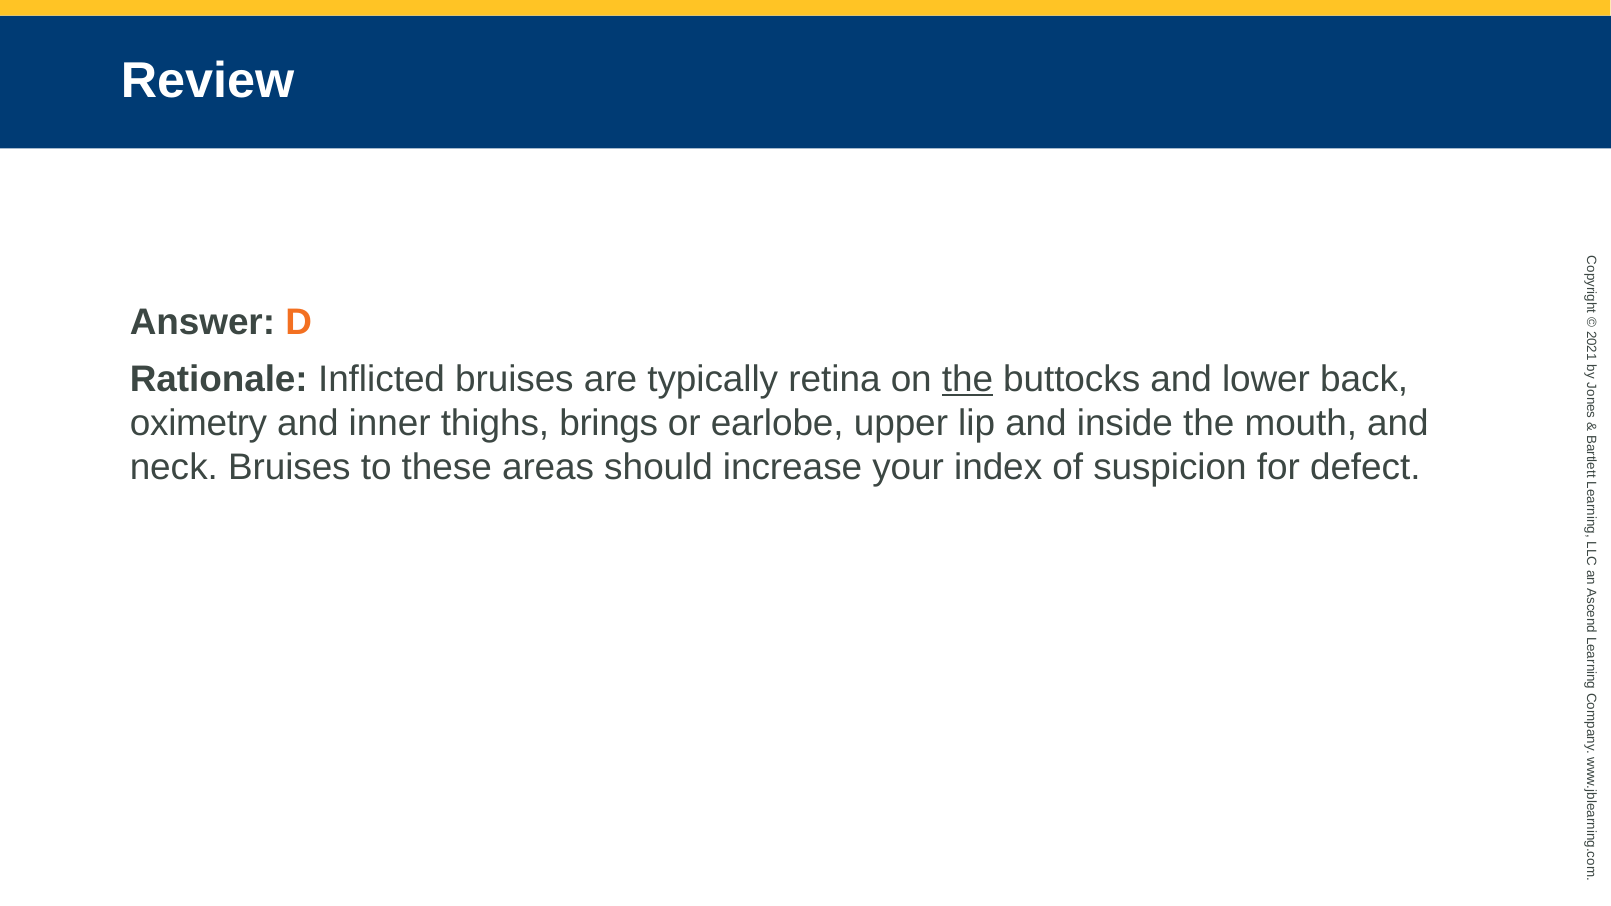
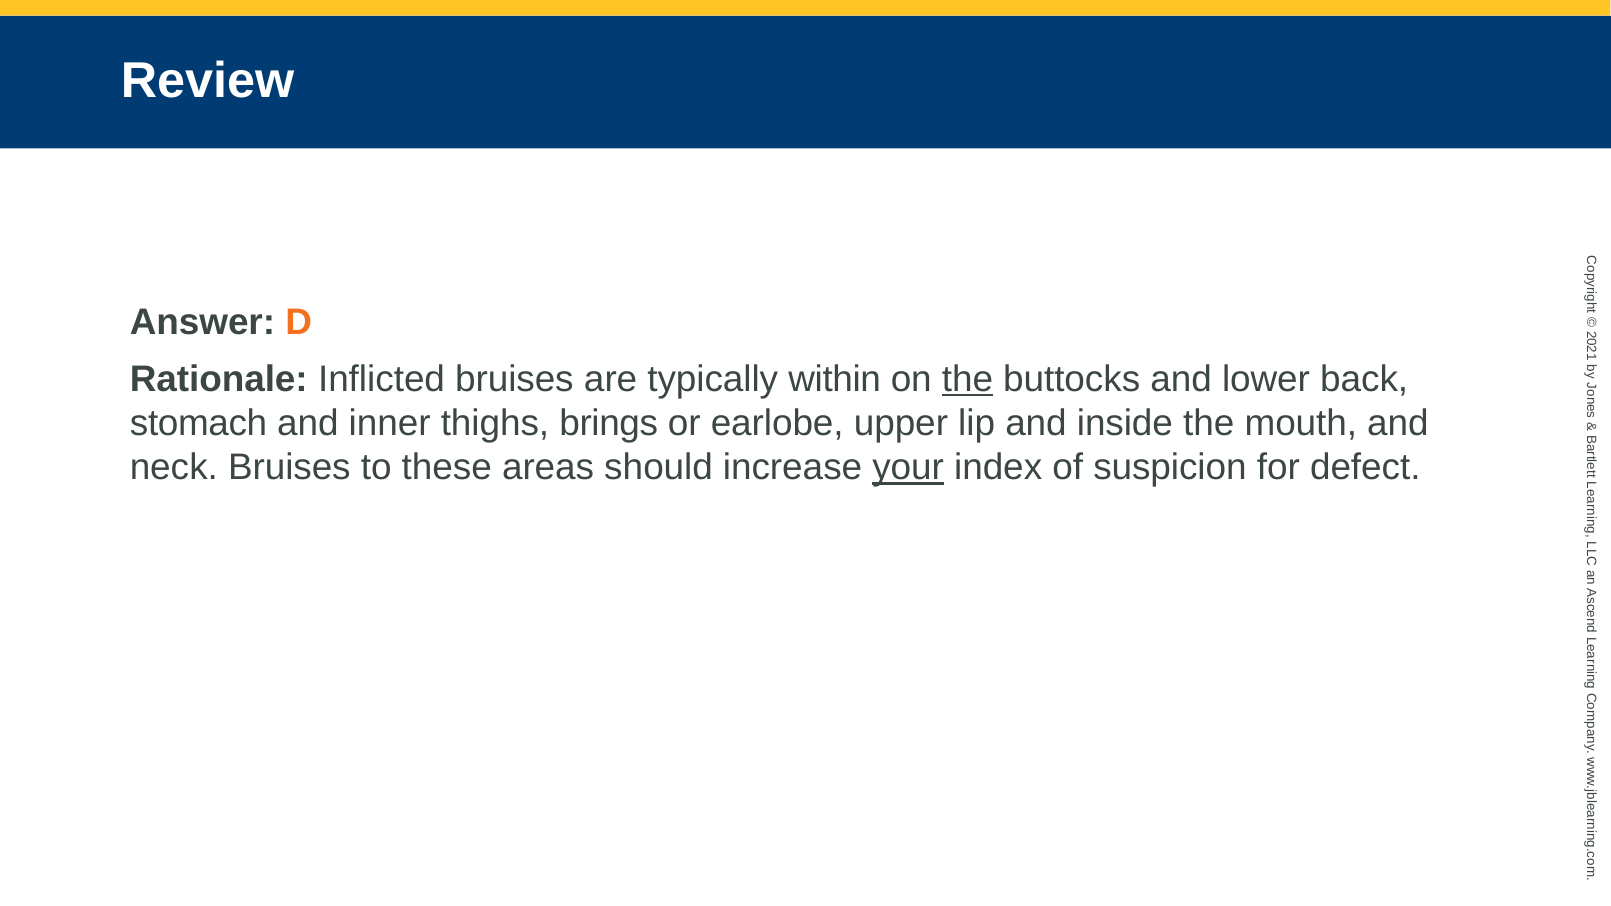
retina: retina -> within
oximetry: oximetry -> stomach
your underline: none -> present
